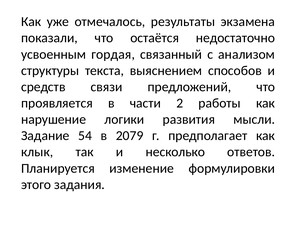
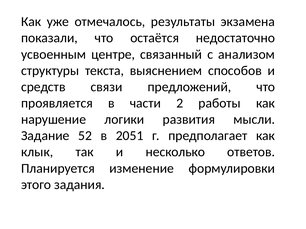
гордая: гордая -> центре
54: 54 -> 52
2079: 2079 -> 2051
